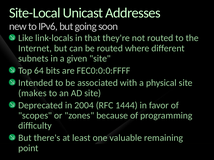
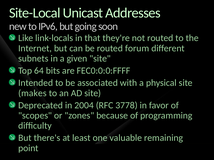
where: where -> forum
1444: 1444 -> 3778
